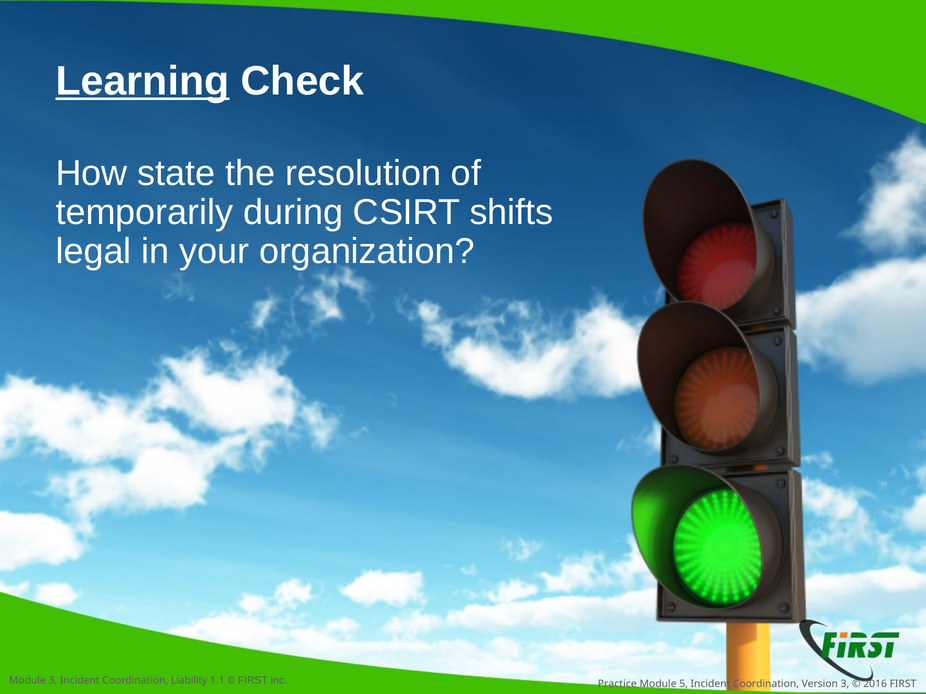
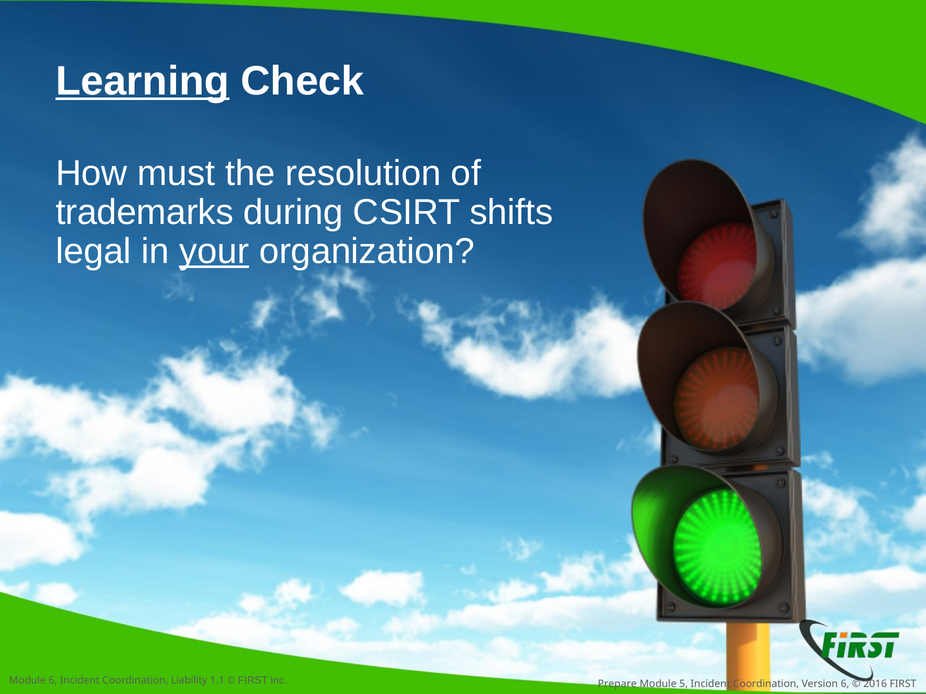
state: state -> must
temporarily: temporarily -> trademarks
your underline: none -> present
Module 3: 3 -> 6
Practice: Practice -> Prepare
Version 3: 3 -> 6
